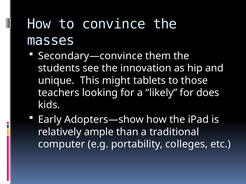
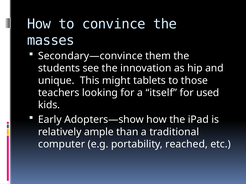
likely: likely -> itself
does: does -> used
colleges: colleges -> reached
